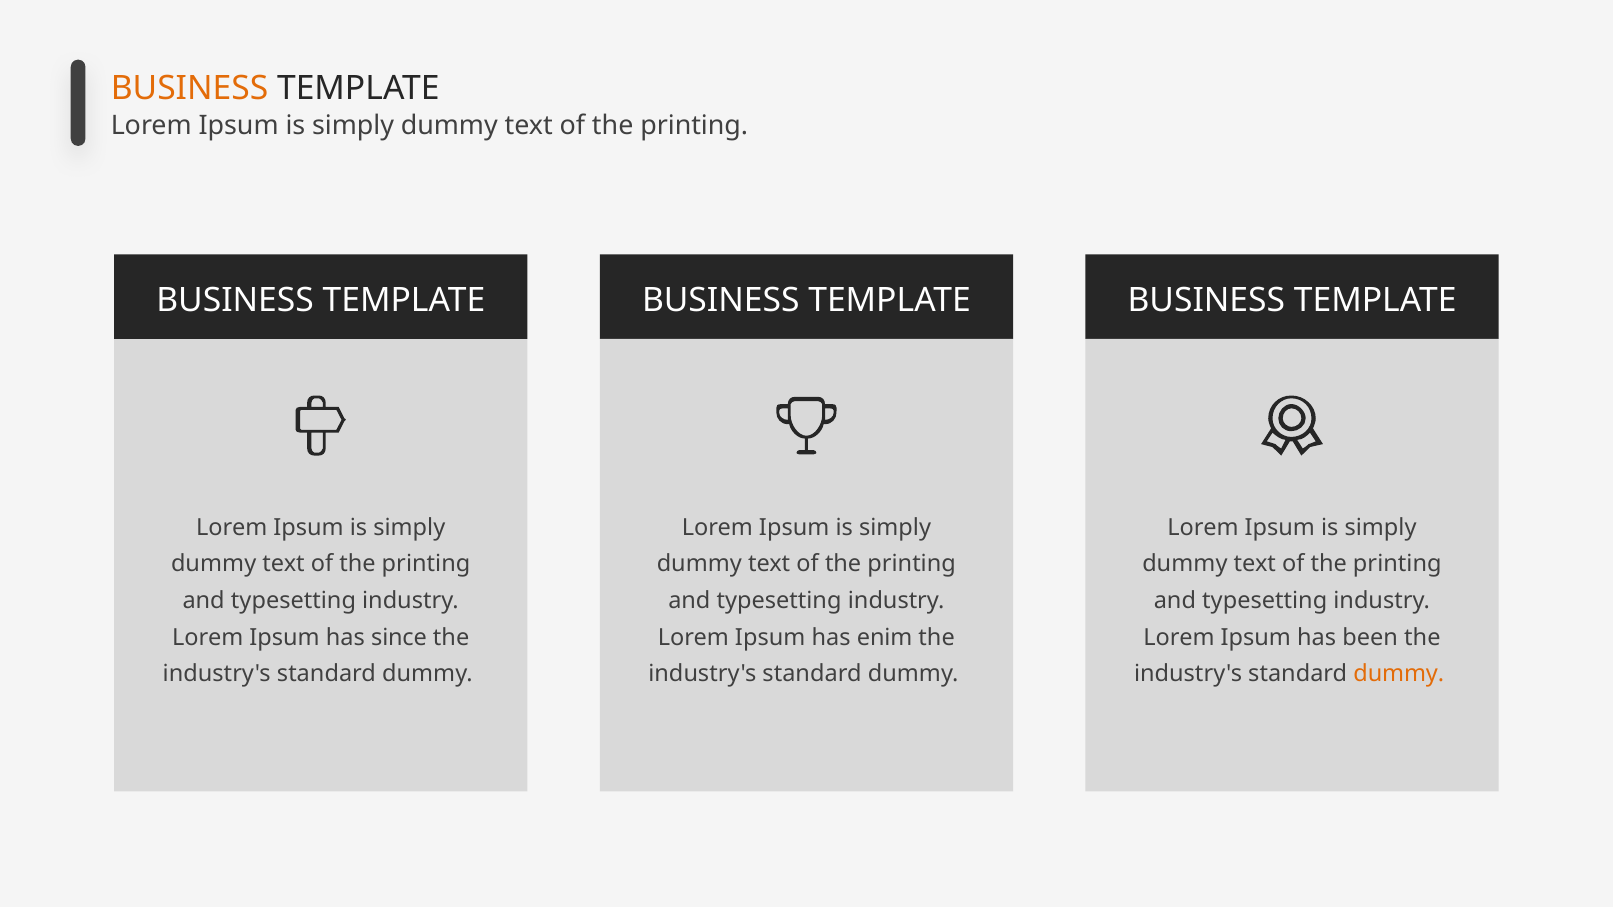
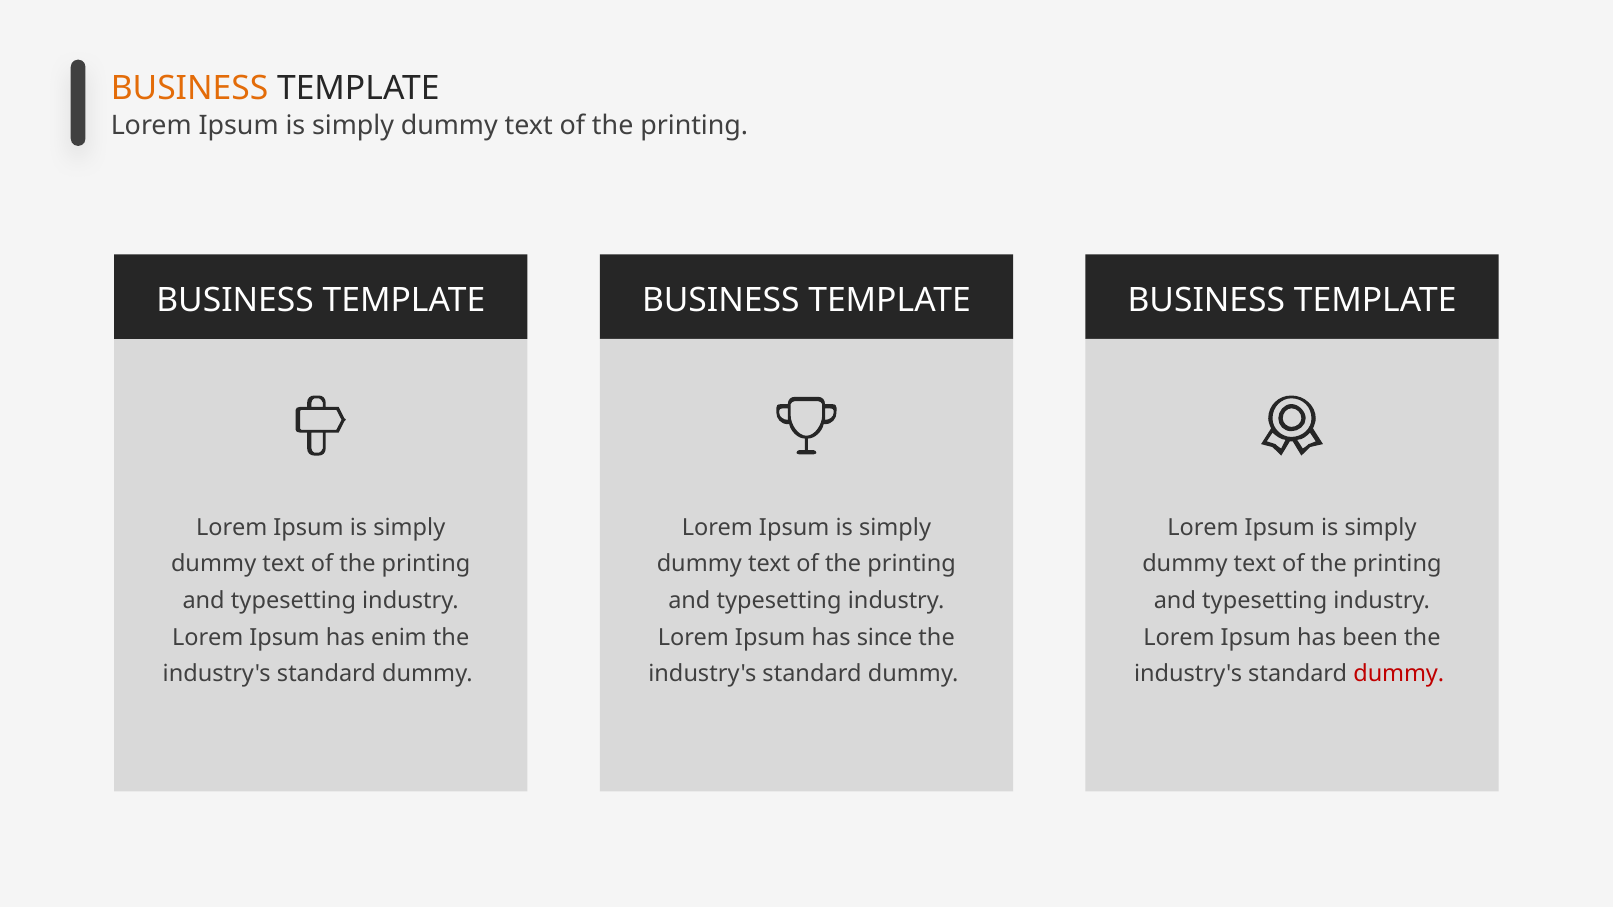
since: since -> enim
enim: enim -> since
dummy at (1399, 674) colour: orange -> red
